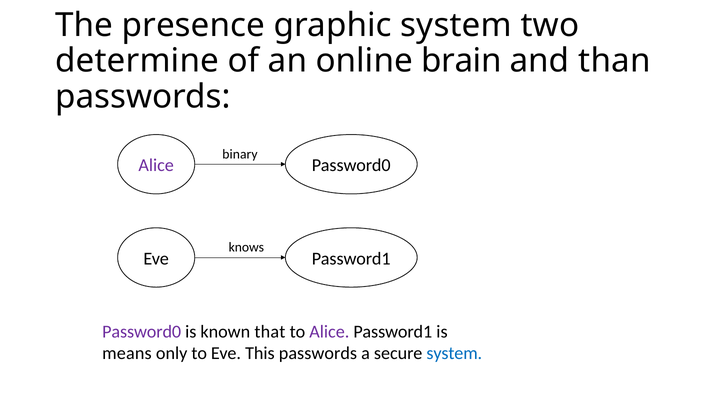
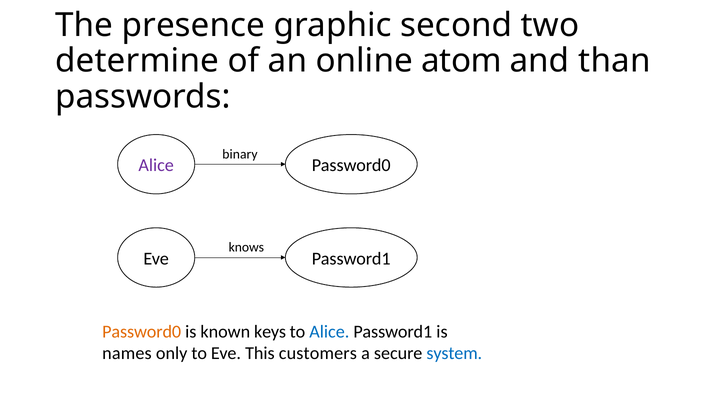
graphic system: system -> second
brain: brain -> atom
Password0 at (142, 331) colour: purple -> orange
that: that -> keys
Alice at (329, 331) colour: purple -> blue
means: means -> names
This passwords: passwords -> customers
